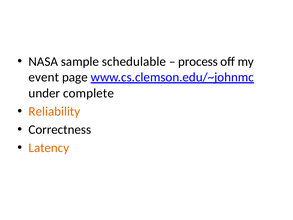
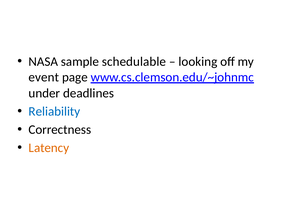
process: process -> looking
complete: complete -> deadlines
Reliability colour: orange -> blue
